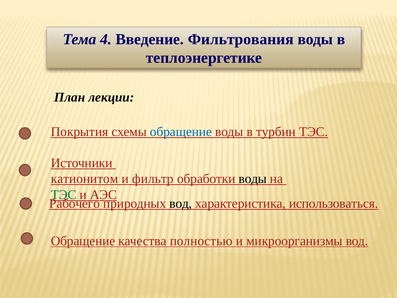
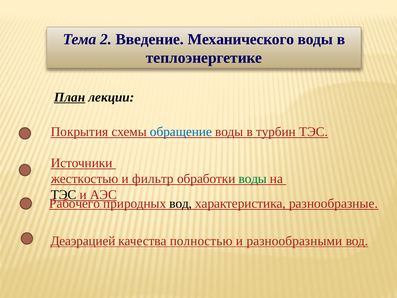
4: 4 -> 2
Фильтрования: Фильтрования -> Механического
План underline: none -> present
катионитом: катионитом -> жесткостью
воды at (253, 179) colour: black -> green
ТЭС at (64, 195) colour: green -> black
использоваться: использоваться -> разнообразные
Обращение at (83, 241): Обращение -> Деаэрацией
микроорганизмы: микроорганизмы -> разнообразными
